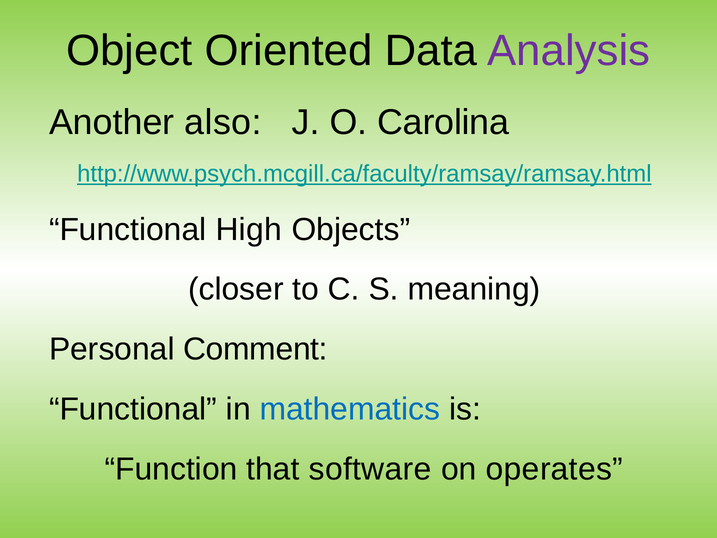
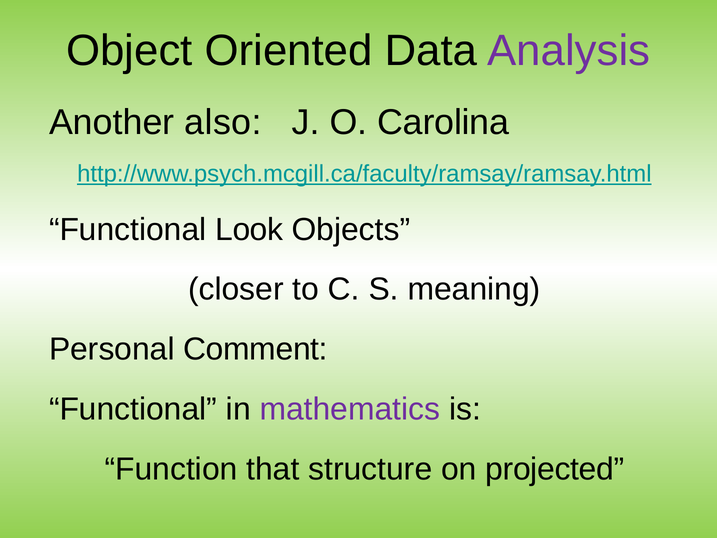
High: High -> Look
mathematics colour: blue -> purple
software: software -> structure
operates: operates -> projected
